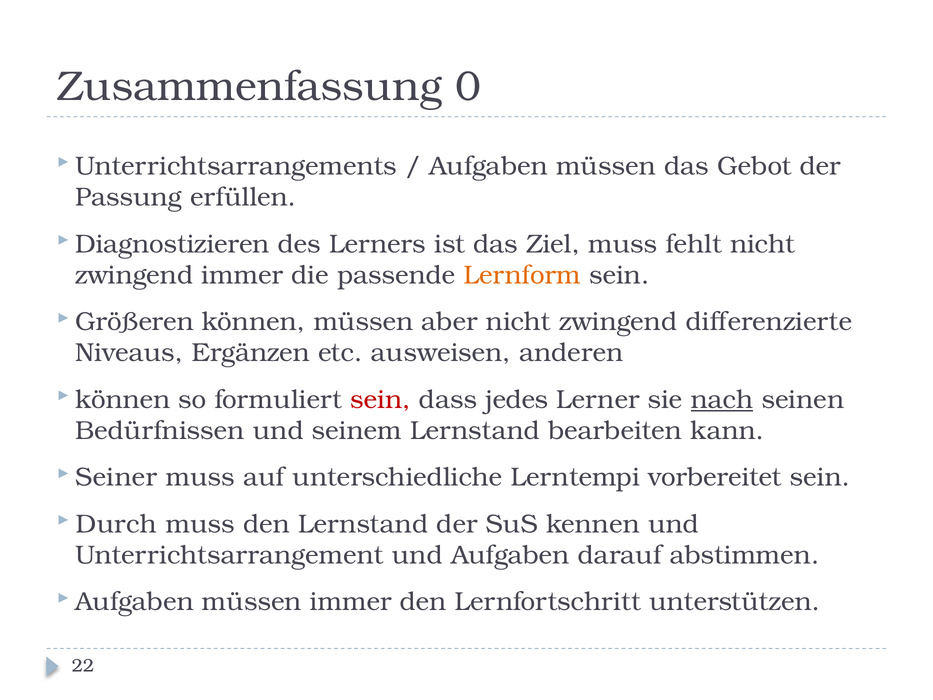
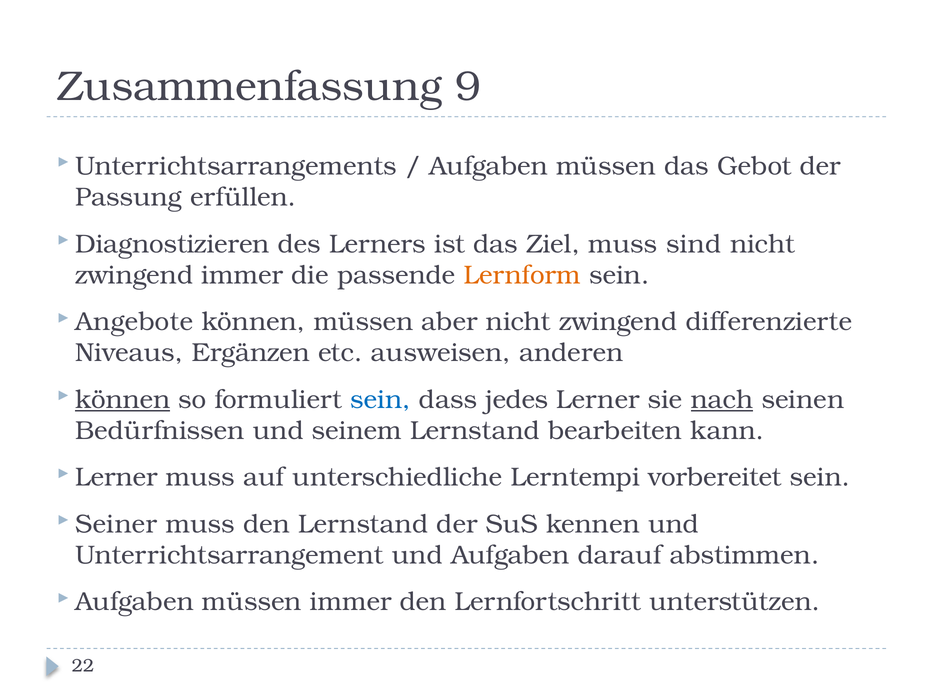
0: 0 -> 9
fehlt: fehlt -> sind
Größeren: Größeren -> Angebote
können at (123, 399) underline: none -> present
sein at (381, 399) colour: red -> blue
Seiner at (116, 477): Seiner -> Lerner
Durch: Durch -> Seiner
